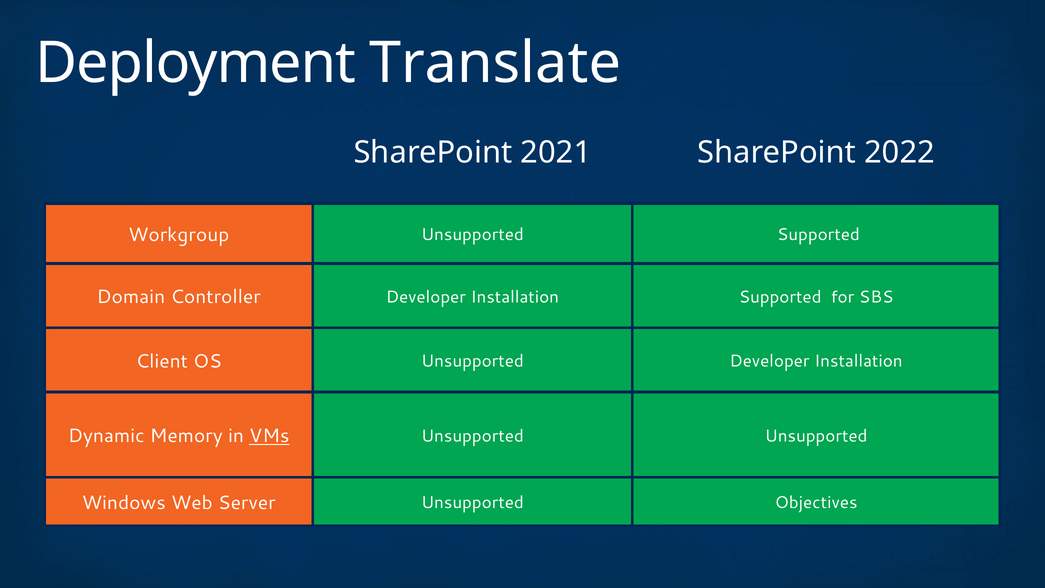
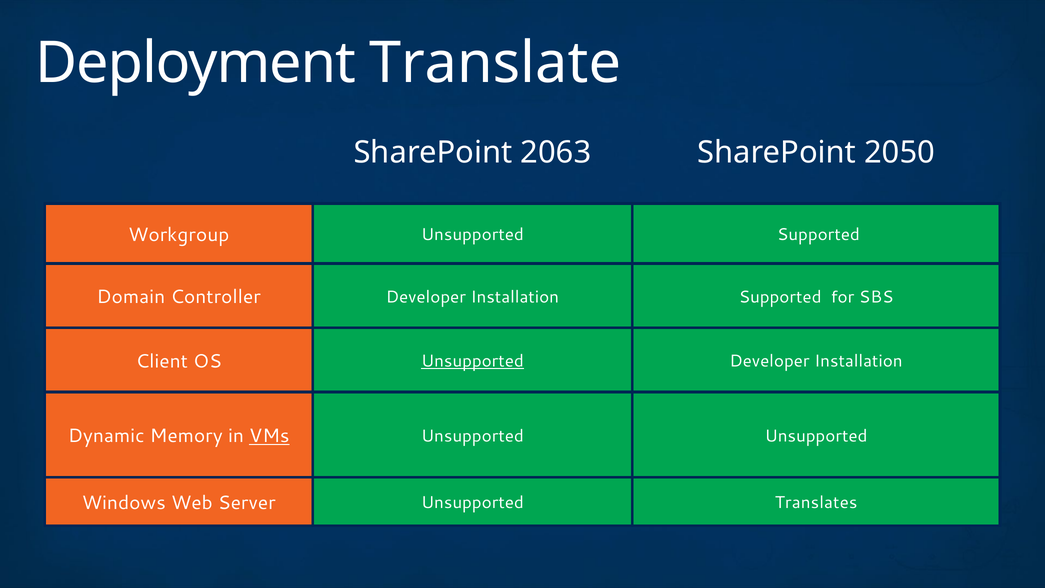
2021: 2021 -> 2063
2022: 2022 -> 2050
Unsupported at (472, 361) underline: none -> present
Objectives: Objectives -> Translates
